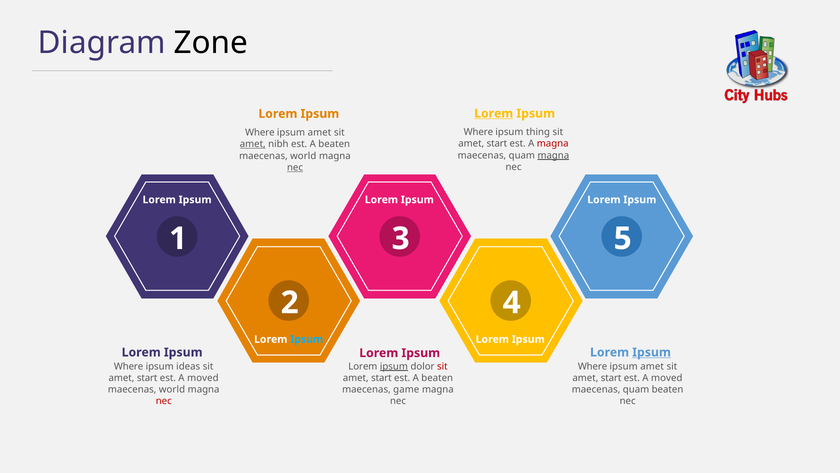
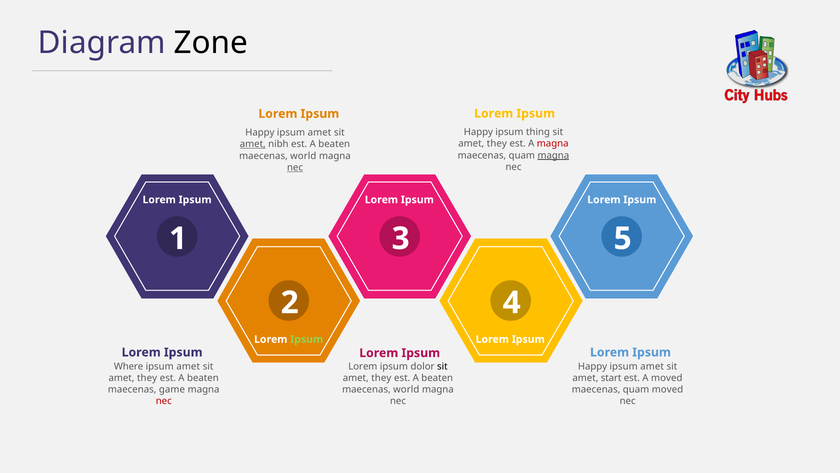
Lorem at (494, 113) underline: present -> none
Where at (478, 132): Where -> Happy
Where at (260, 133): Where -> Happy
start at (497, 144): start -> they
Ipsum at (307, 339) colour: light blue -> light green
Ipsum at (652, 352) underline: present -> none
Where at (593, 366): Where -> Happy
ideas at (188, 366): ideas -> amet
ipsum at (394, 366) underline: present -> none
sit at (442, 366) colour: red -> black
start at (147, 378): start -> they
moved at (203, 378): moved -> beaten
start at (381, 378): start -> they
quam beaten: beaten -> moved
world at (172, 389): world -> game
game at (406, 389): game -> world
